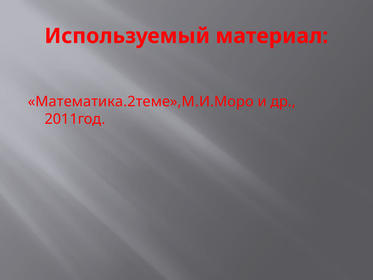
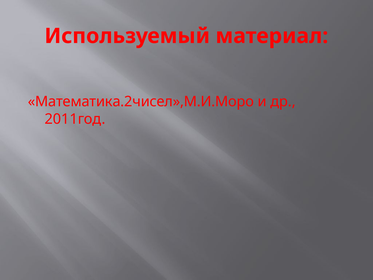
Математика.2теме»,М.И.Моро: Математика.2теме»,М.И.Моро -> Математика.2чисел»,М.И.Моро
